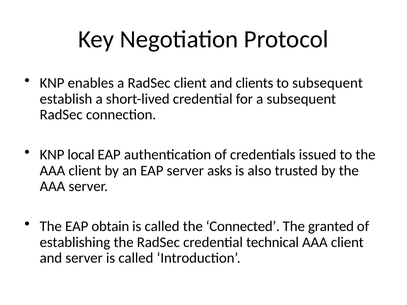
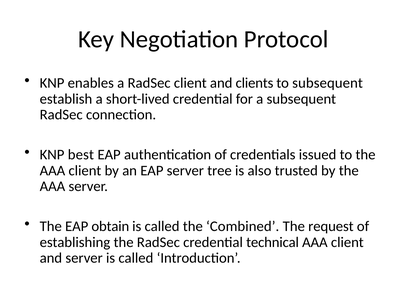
local: local -> best
asks: asks -> tree
Connected: Connected -> Combined
granted: granted -> request
